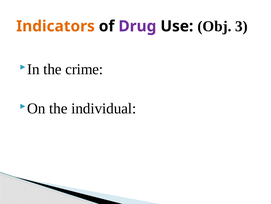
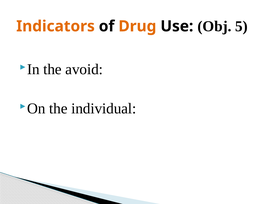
Drug colour: purple -> orange
3: 3 -> 5
crime: crime -> avoid
